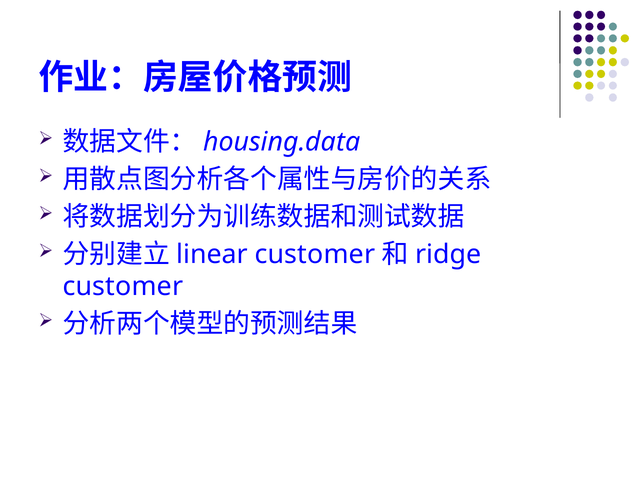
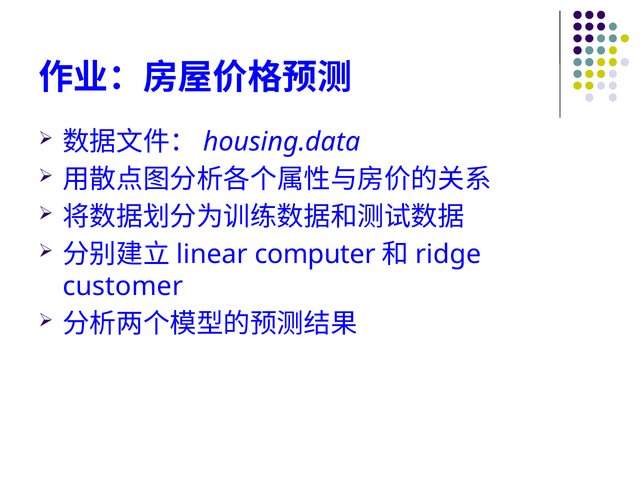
customer at (315, 255): customer -> computer
